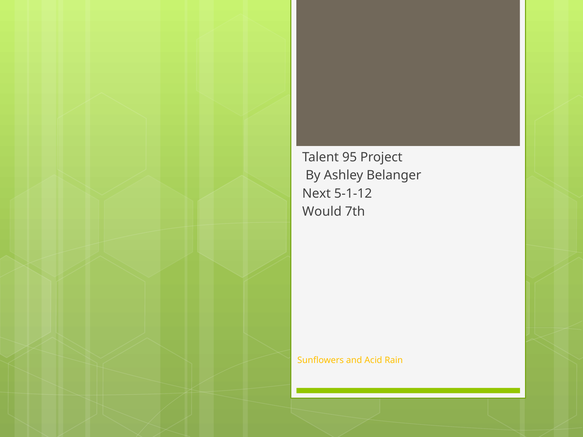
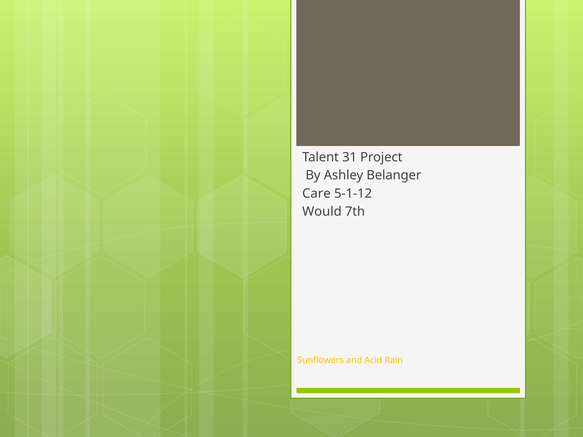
95: 95 -> 31
Next: Next -> Care
